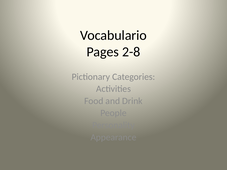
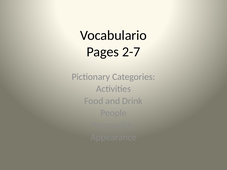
2-8: 2-8 -> 2-7
